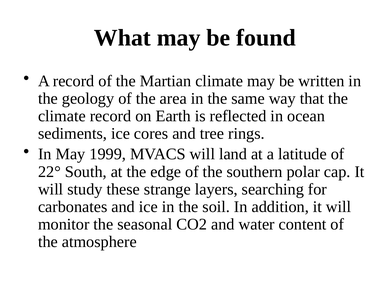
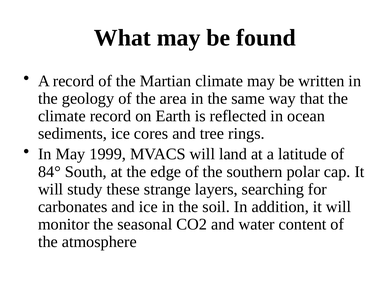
22°: 22° -> 84°
